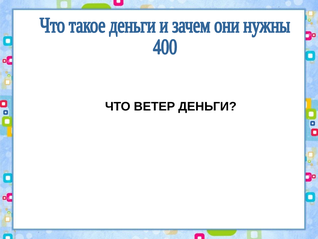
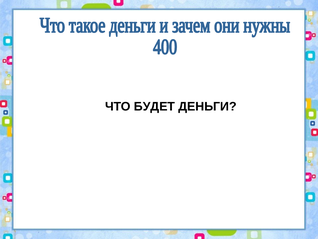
ВЕТЕР: ВЕТЕР -> БУДЕТ
